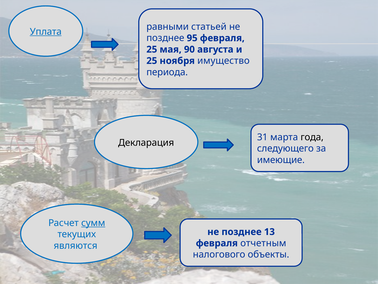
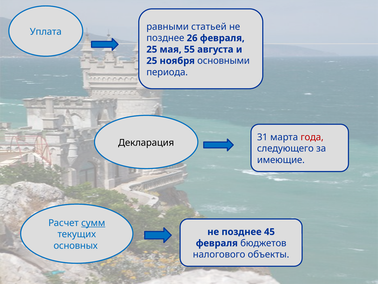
Уплата underline: present -> none
95: 95 -> 26
90: 90 -> 55
имущество: имущество -> основными
года colour: black -> red
13: 13 -> 45
отчетным: отчетным -> бюджетов
являются: являются -> основных
